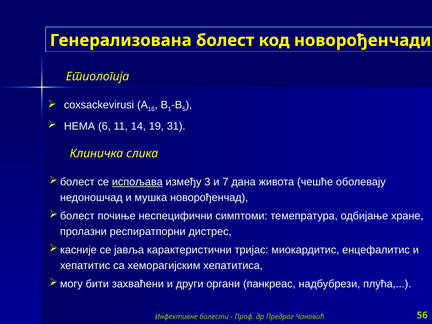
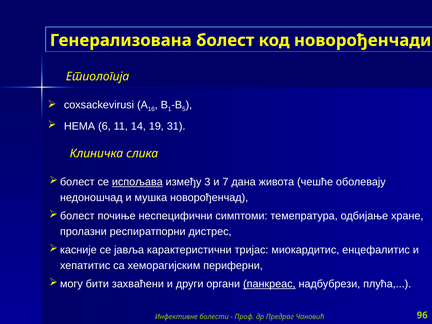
хепатитиса: хепатитиса -> периферни
панкреас underline: none -> present
56: 56 -> 96
